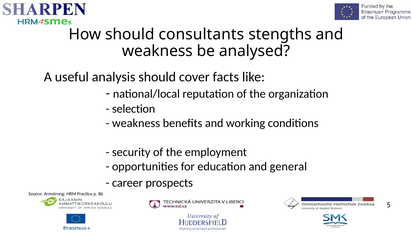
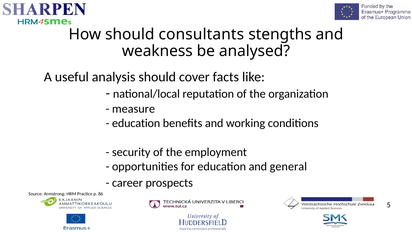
selection: selection -> measure
weakness at (136, 123): weakness -> education
